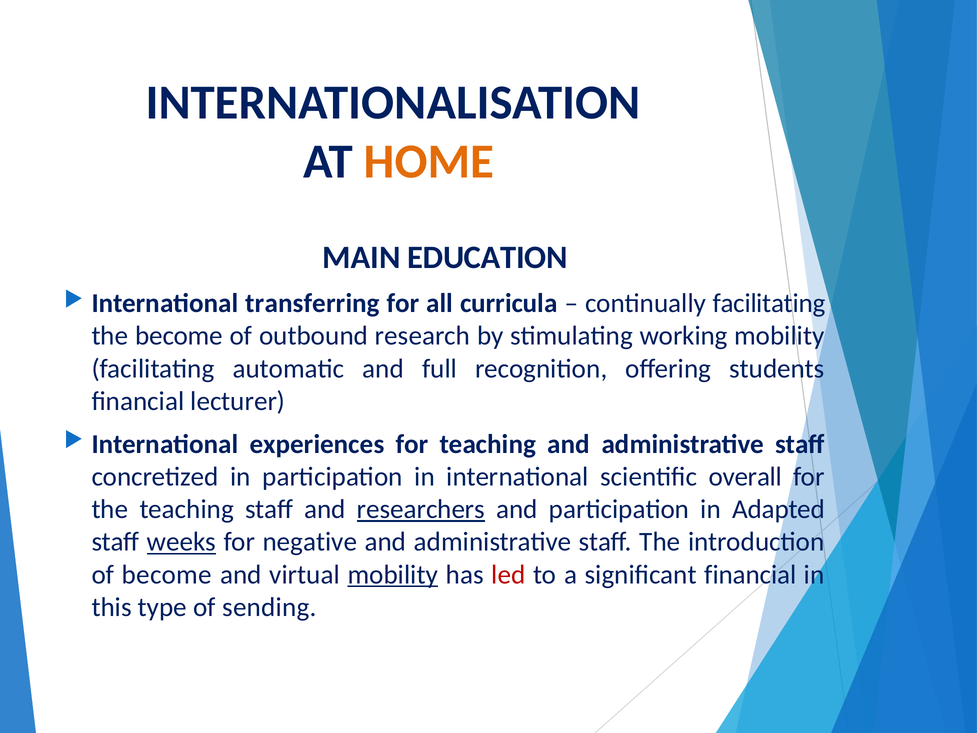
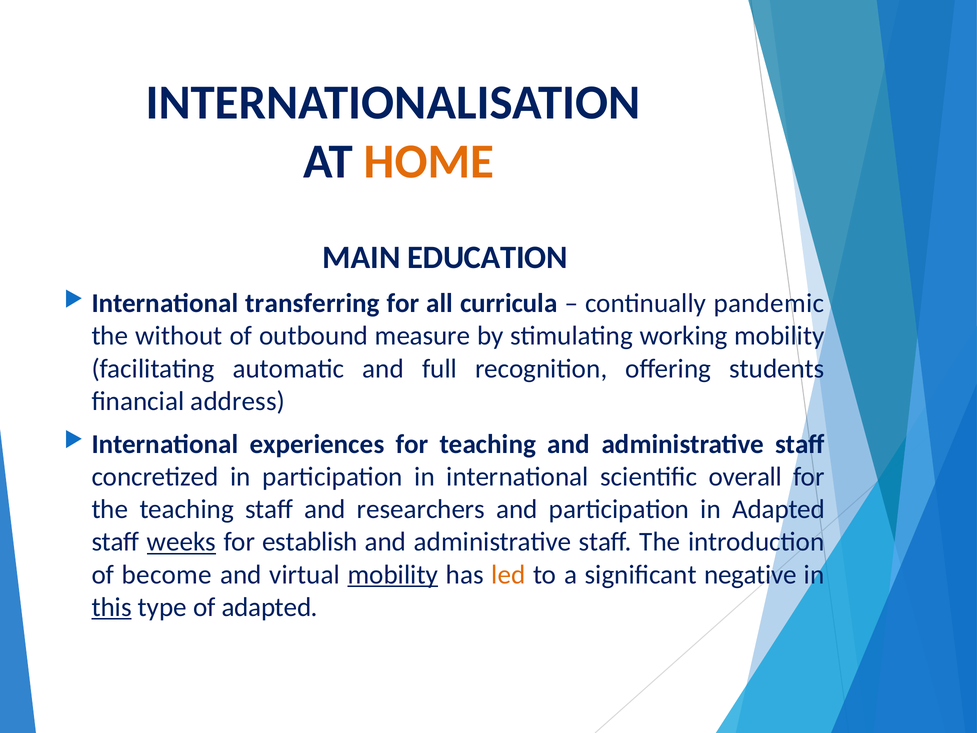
continually facilitating: facilitating -> pandemic
the become: become -> without
research: research -> measure
lecturer: lecturer -> address
researchers underline: present -> none
negative: negative -> establish
led colour: red -> orange
significant financial: financial -> negative
this underline: none -> present
of sending: sending -> adapted
